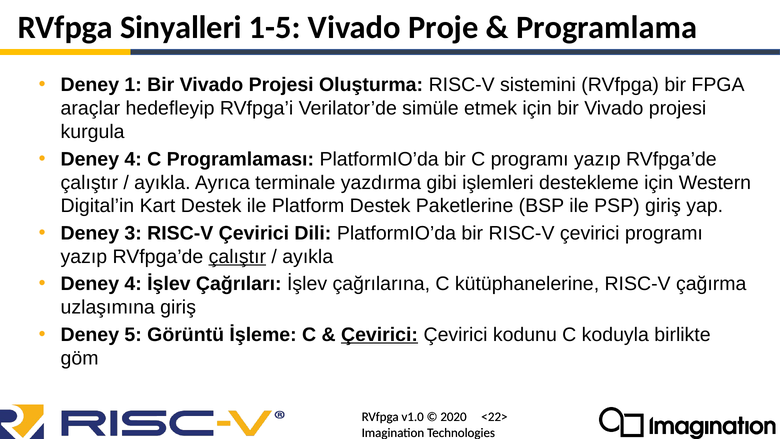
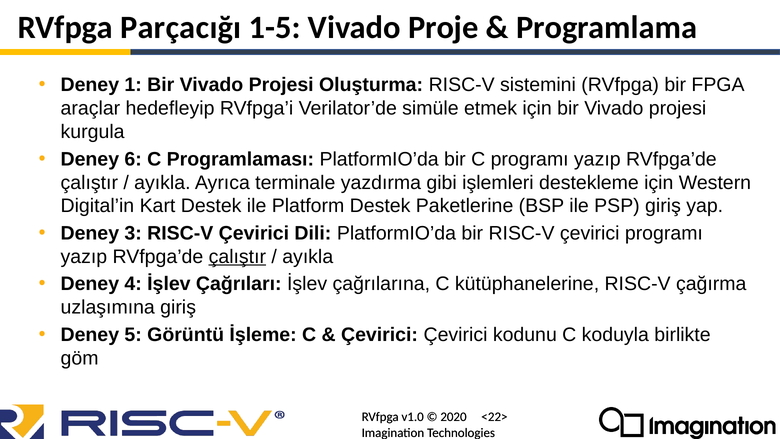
Sinyalleri: Sinyalleri -> Parçacığı
4 at (133, 159): 4 -> 6
Çevirici at (379, 335) underline: present -> none
